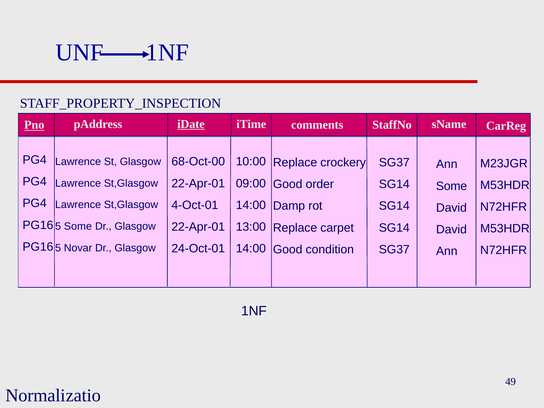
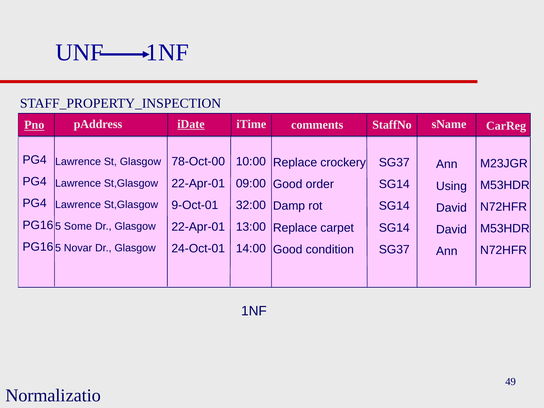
68-Oct-00: 68-Oct-00 -> 78-Oct-00
Some at (452, 186): Some -> Using
4-Oct-01: 4-Oct-01 -> 9-Oct-01
14:00 at (251, 205): 14:00 -> 32:00
